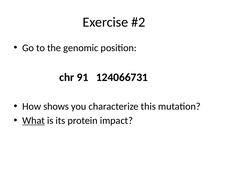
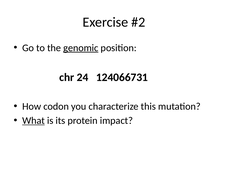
genomic underline: none -> present
91: 91 -> 24
shows: shows -> codon
